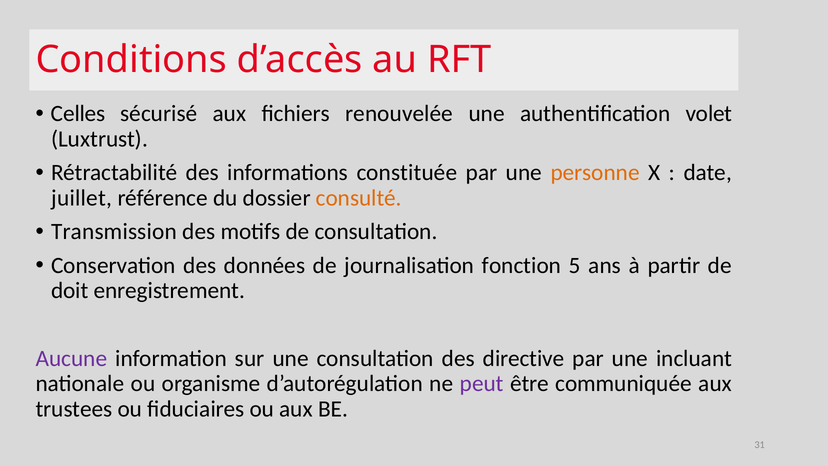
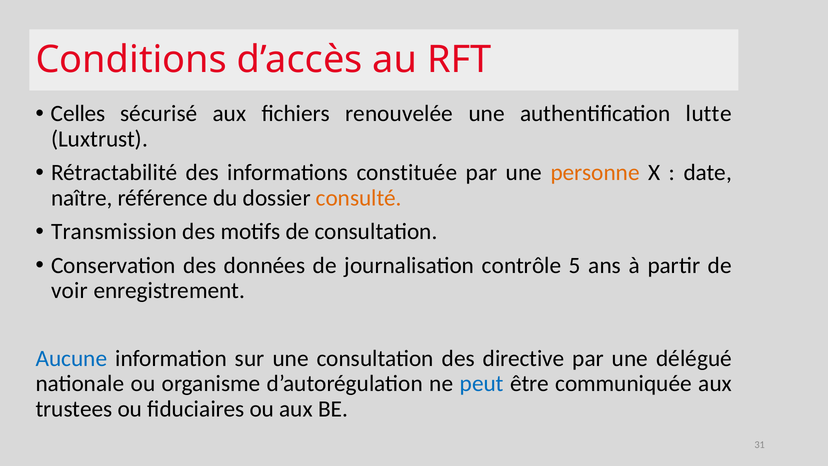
volet: volet -> lutte
juillet: juillet -> naître
fonction: fonction -> contrôle
doit: doit -> voir
Aucune colour: purple -> blue
incluant: incluant -> délégué
peut colour: purple -> blue
